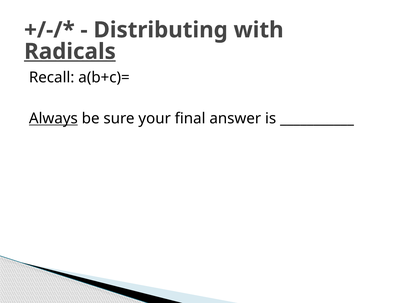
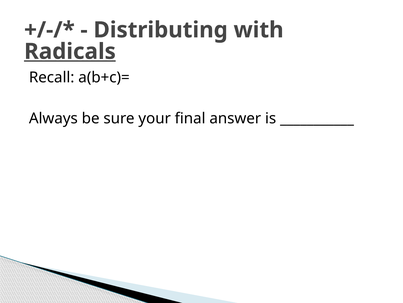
Always underline: present -> none
